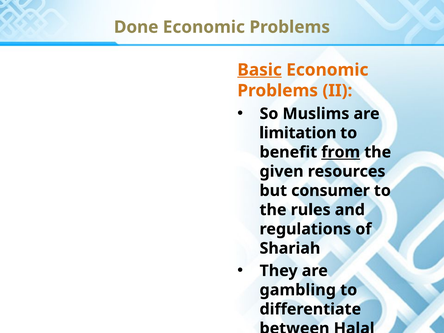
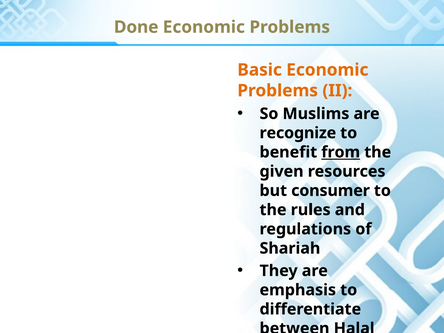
Basic underline: present -> none
limitation: limitation -> recognize
gambling: gambling -> emphasis
